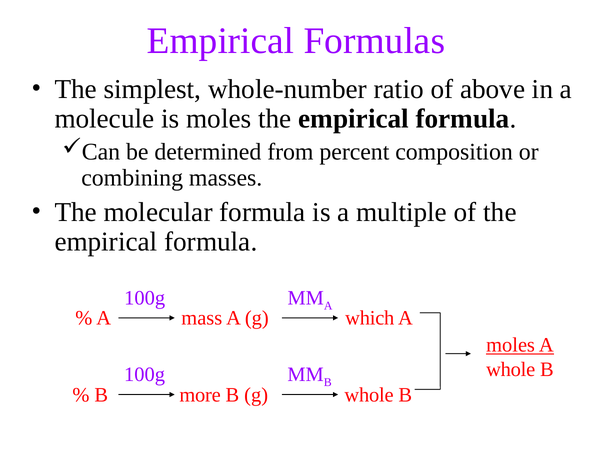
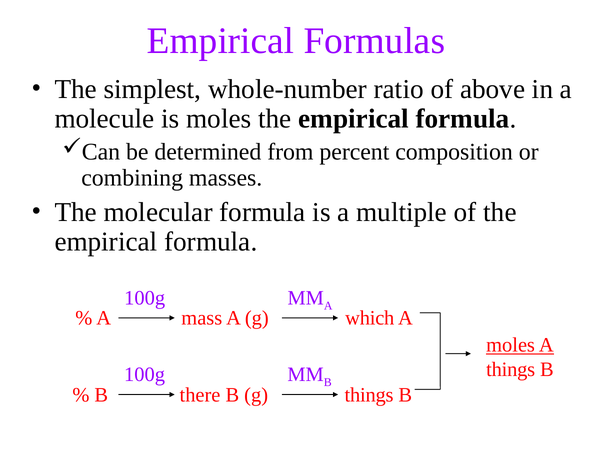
whole at (511, 369): whole -> things
more: more -> there
g whole: whole -> things
